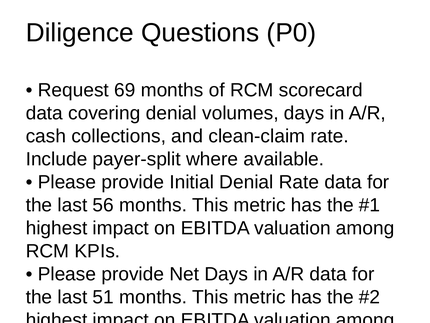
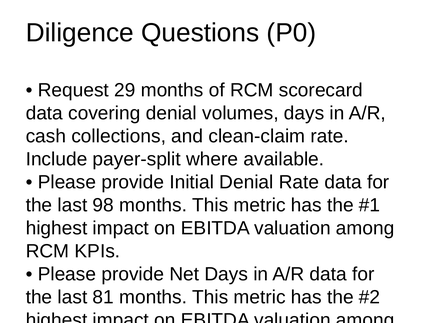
69: 69 -> 29
56: 56 -> 98
51: 51 -> 81
